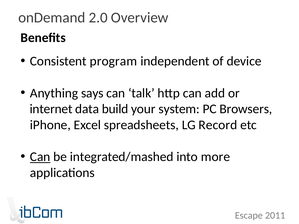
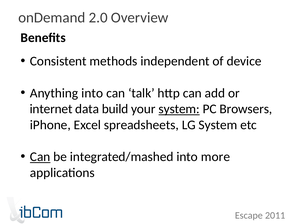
program: program -> methods
Anything says: says -> into
system at (179, 109) underline: none -> present
LG Record: Record -> System
